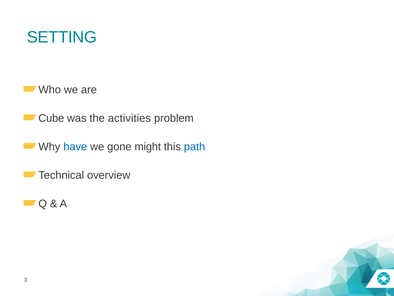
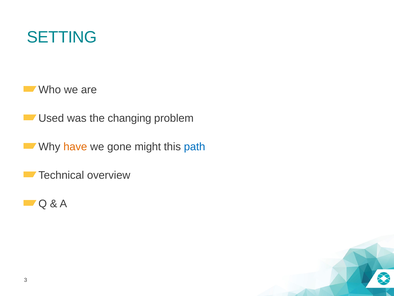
Cube: Cube -> Used
activities: activities -> changing
have colour: blue -> orange
